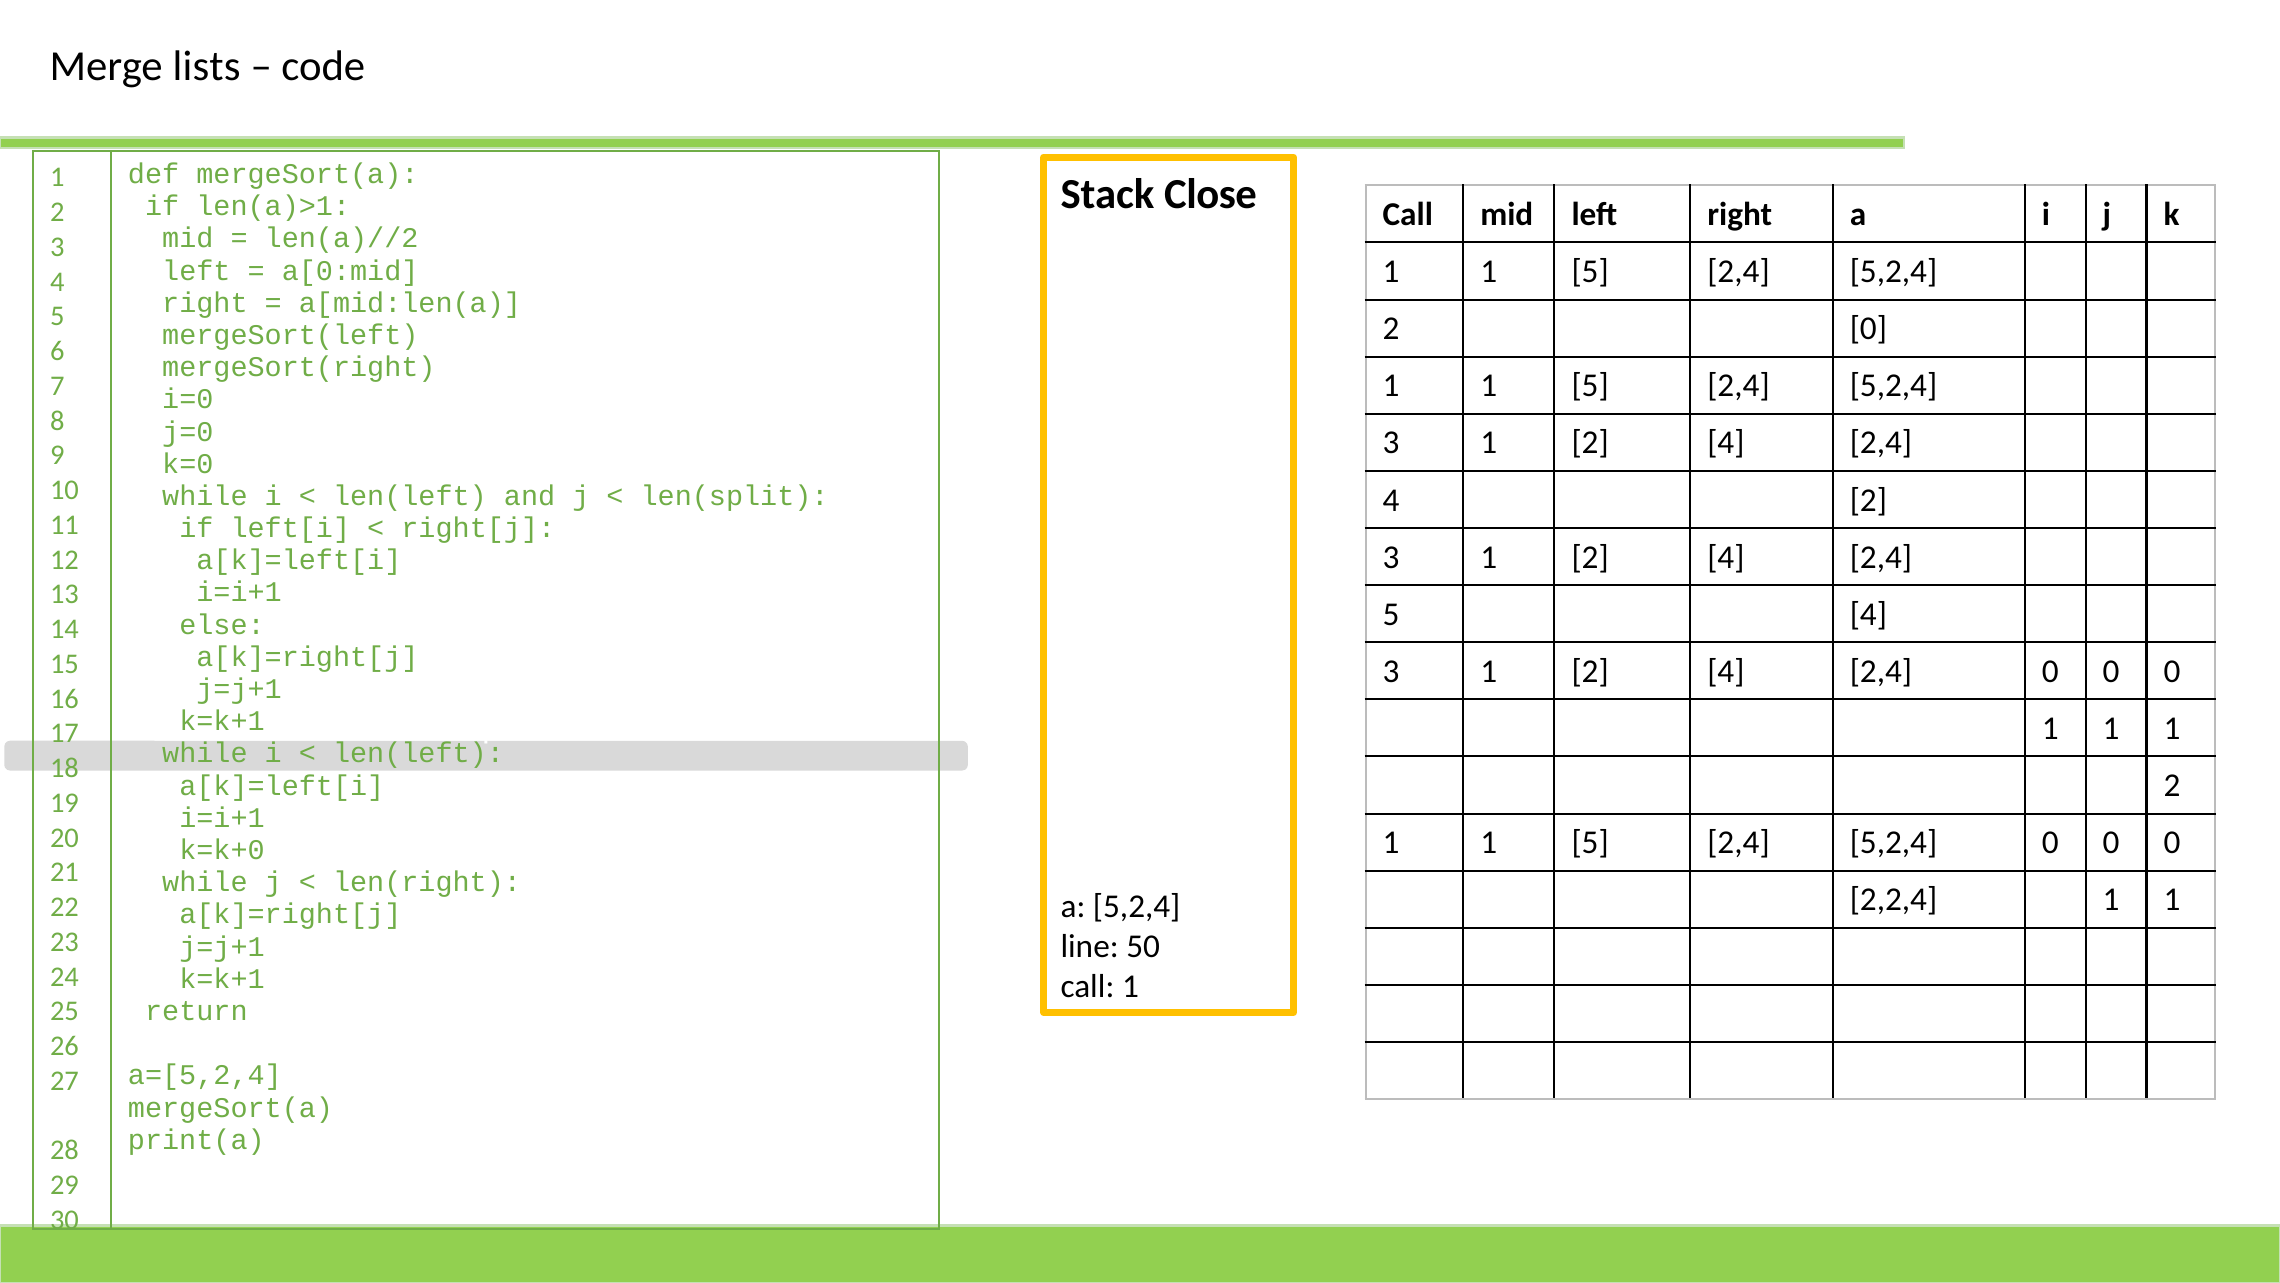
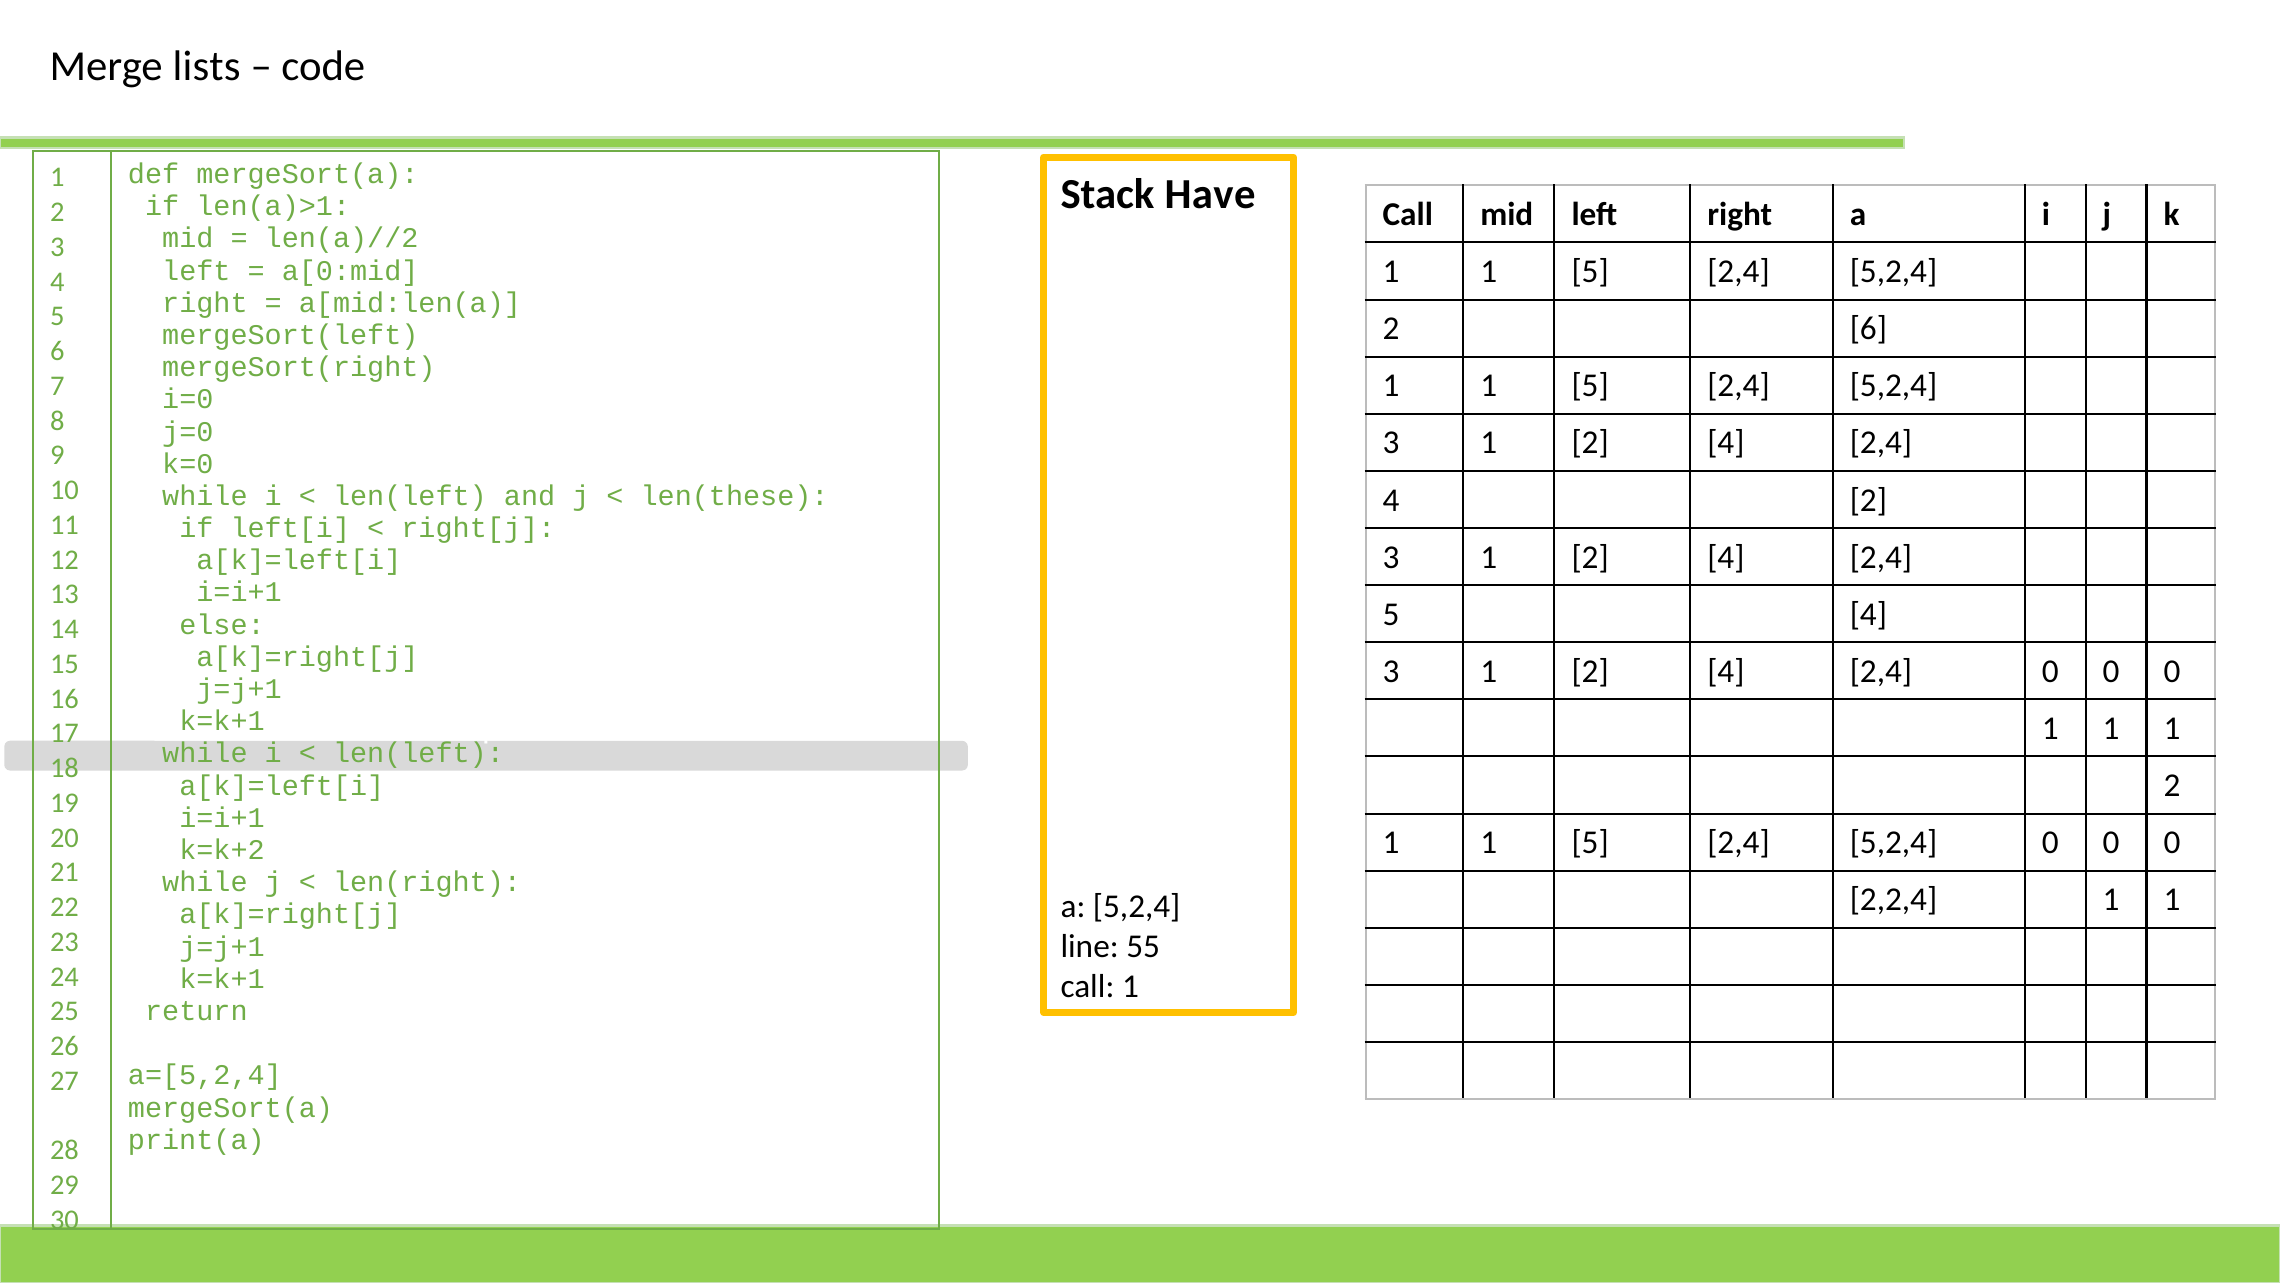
Close: Close -> Have
2 0: 0 -> 6
len(split: len(split -> len(these
k=k+0: k=k+0 -> k=k+2
50: 50 -> 55
